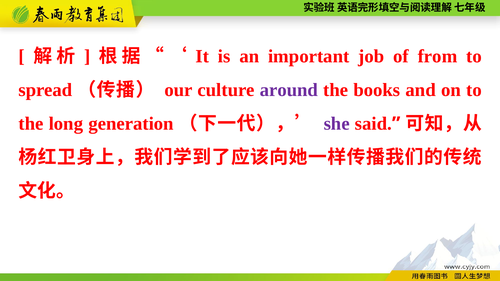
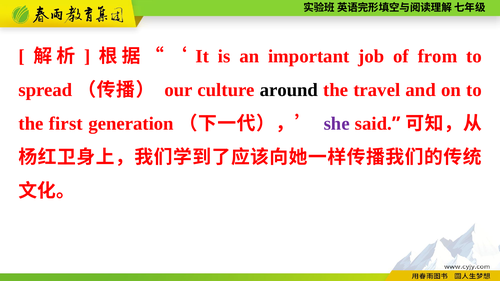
around colour: purple -> black
books: books -> travel
long: long -> first
